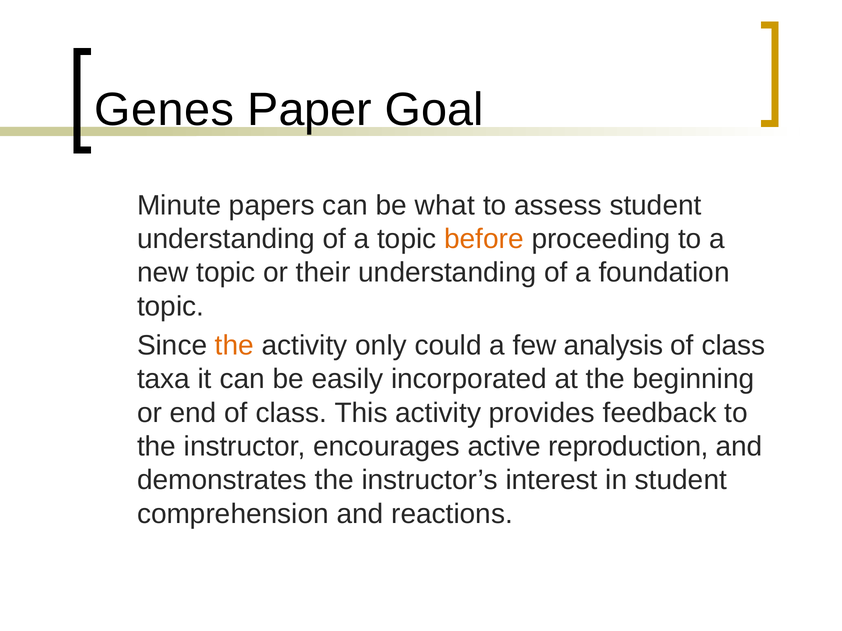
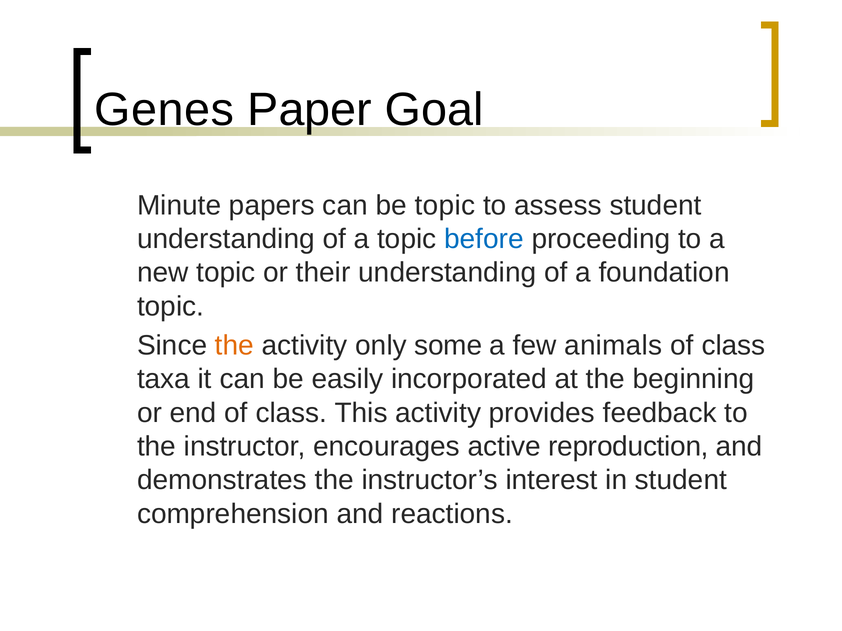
be what: what -> topic
before colour: orange -> blue
could: could -> some
analysis: analysis -> animals
